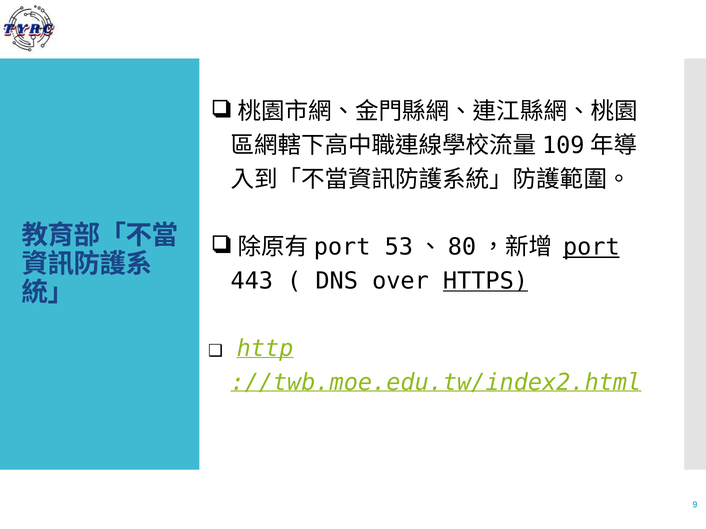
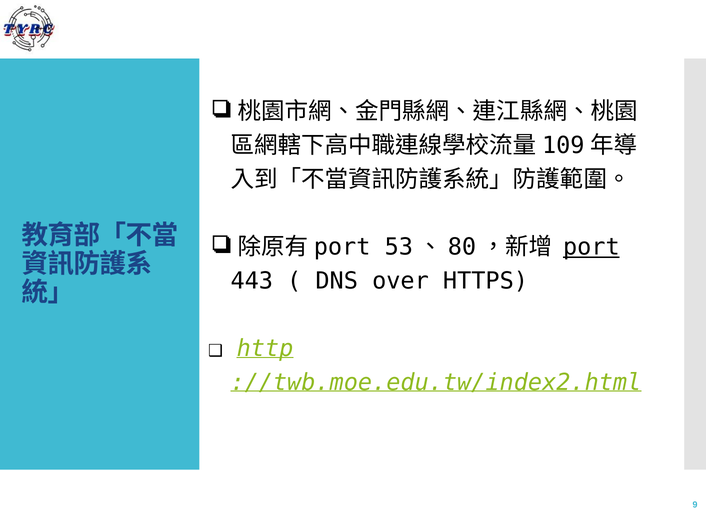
HTTPS underline: present -> none
